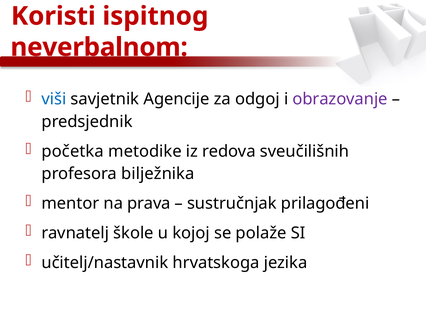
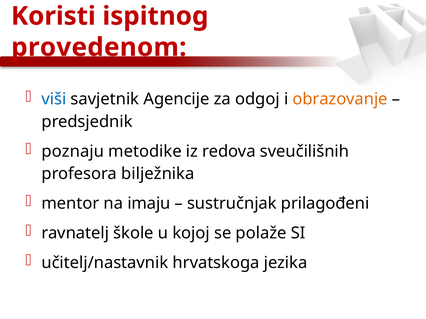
neverbalnom: neverbalnom -> provedenom
obrazovanje colour: purple -> orange
početka: početka -> poznaju
prava: prava -> imaju
